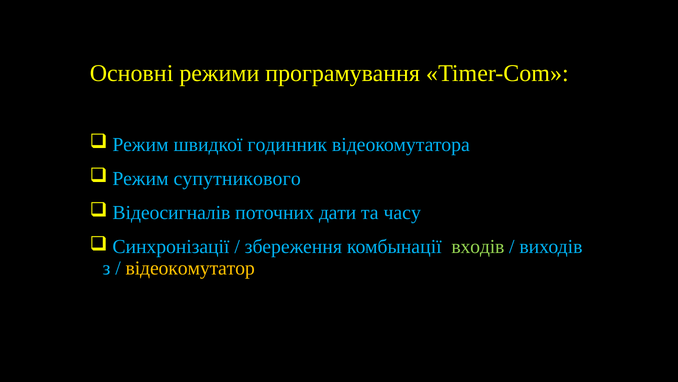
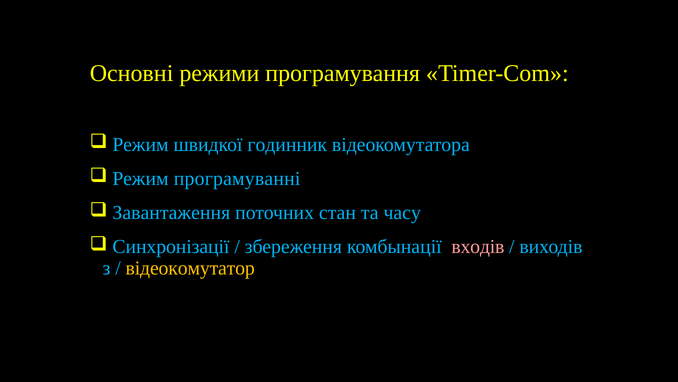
супутникового: супутникового -> програмуванні
Відеосигналів: Відеосигналів -> Завантаження
дати: дати -> стан
входів colour: light green -> pink
